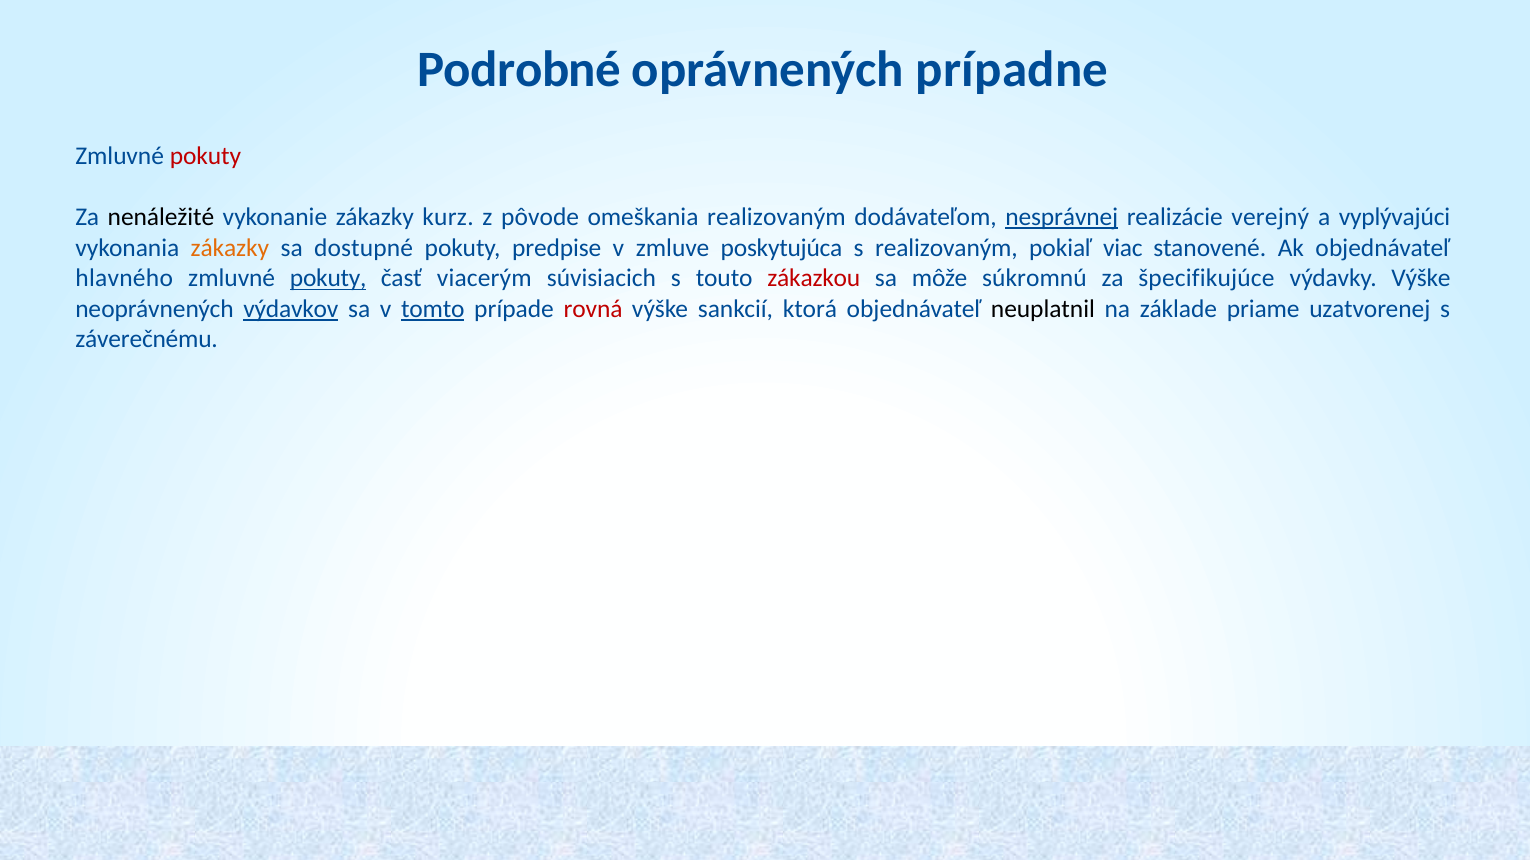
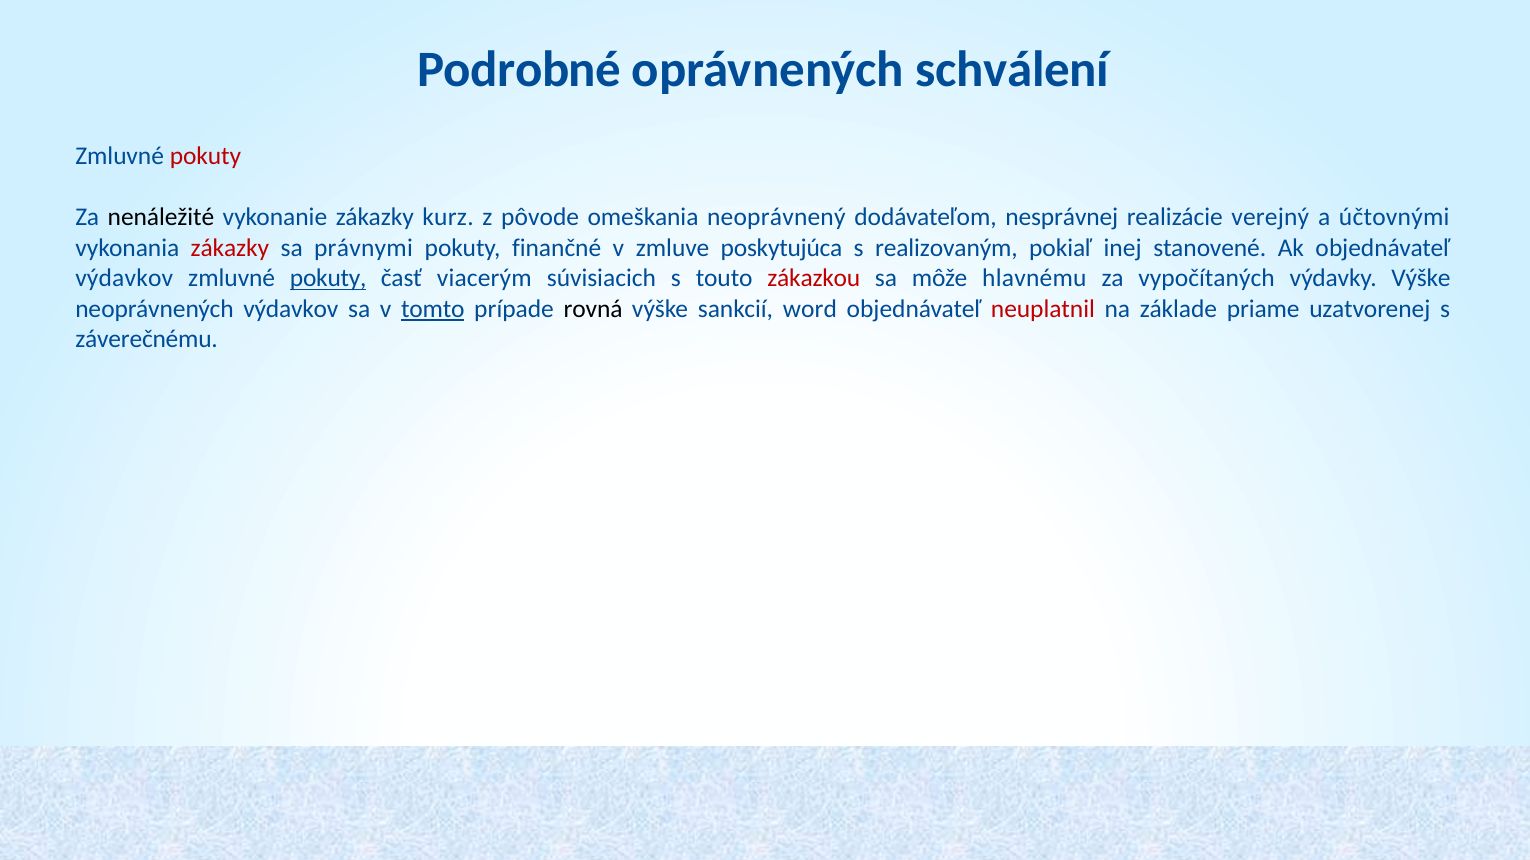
prípadne: prípadne -> schválení
omeškania realizovaným: realizovaným -> neoprávnený
nesprávnej underline: present -> none
vyplývajúci: vyplývajúci -> účtovnými
zákazky at (230, 248) colour: orange -> red
dostupné: dostupné -> právnymi
predpise: predpise -> finančné
viac: viac -> inej
hlavného at (124, 279): hlavného -> výdavkov
súkromnú: súkromnú -> hlavnému
špecifikujúce: špecifikujúce -> vypočítaných
výdavkov at (291, 309) underline: present -> none
rovná colour: red -> black
ktorá: ktorá -> word
neuplatnil colour: black -> red
